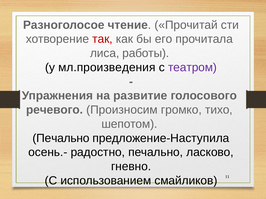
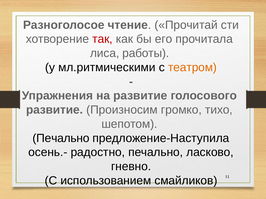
мл.произведения: мл.произведения -> мл.ритмическими
театром colour: purple -> orange
речевого at (55, 110): речевого -> развитие
